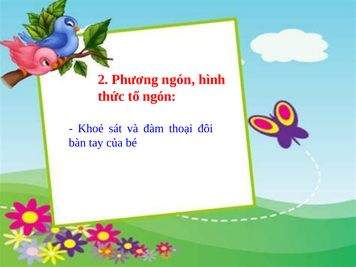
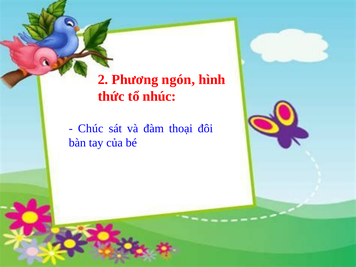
tổ ngón: ngón -> nhúc
Khoẻ: Khoẻ -> Chúc
